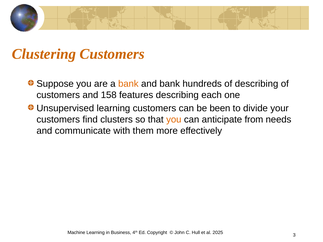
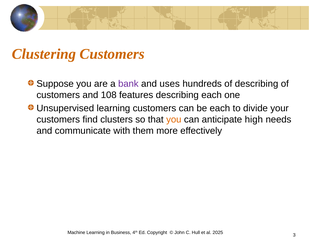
bank at (128, 84) colour: orange -> purple
and bank: bank -> uses
158: 158 -> 108
be been: been -> each
from: from -> high
